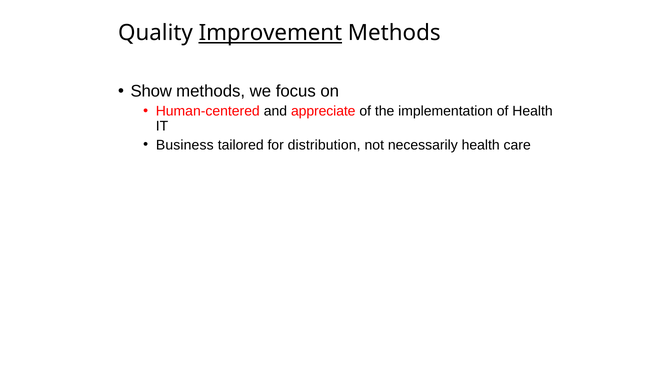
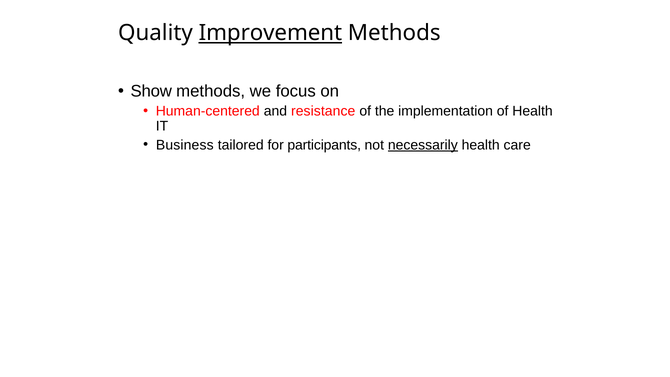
appreciate: appreciate -> resistance
distribution: distribution -> participants
necessarily underline: none -> present
